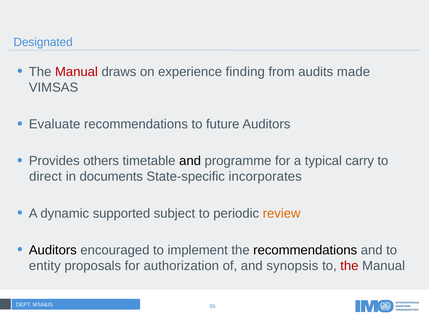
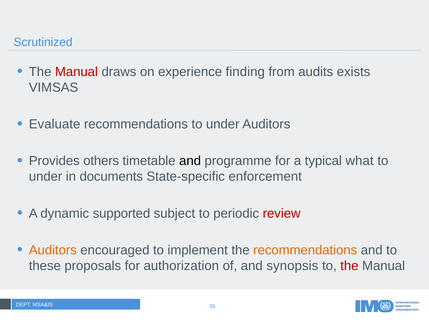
Designated: Designated -> Scrutinized
made: made -> exists
recommendations to future: future -> under
carry: carry -> what
direct at (45, 177): direct -> under
incorporates: incorporates -> enforcement
review colour: orange -> red
Auditors at (53, 250) colour: black -> orange
recommendations at (305, 250) colour: black -> orange
entity: entity -> these
